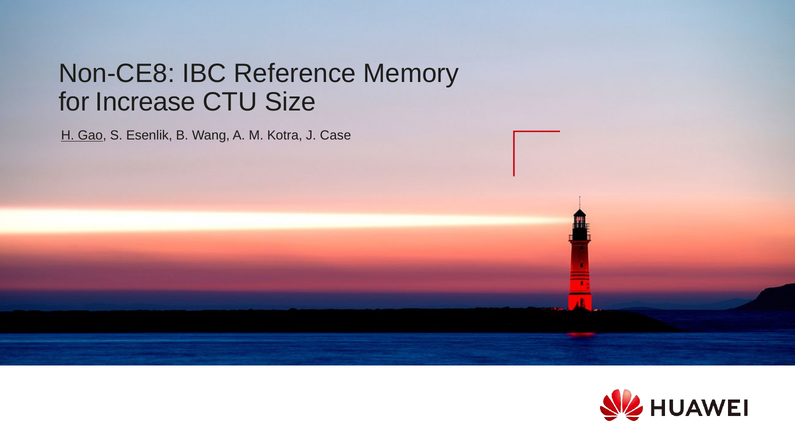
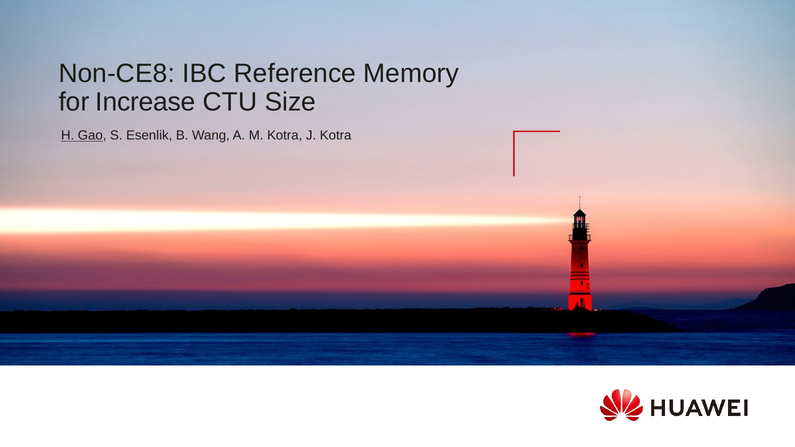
J Case: Case -> Kotra
